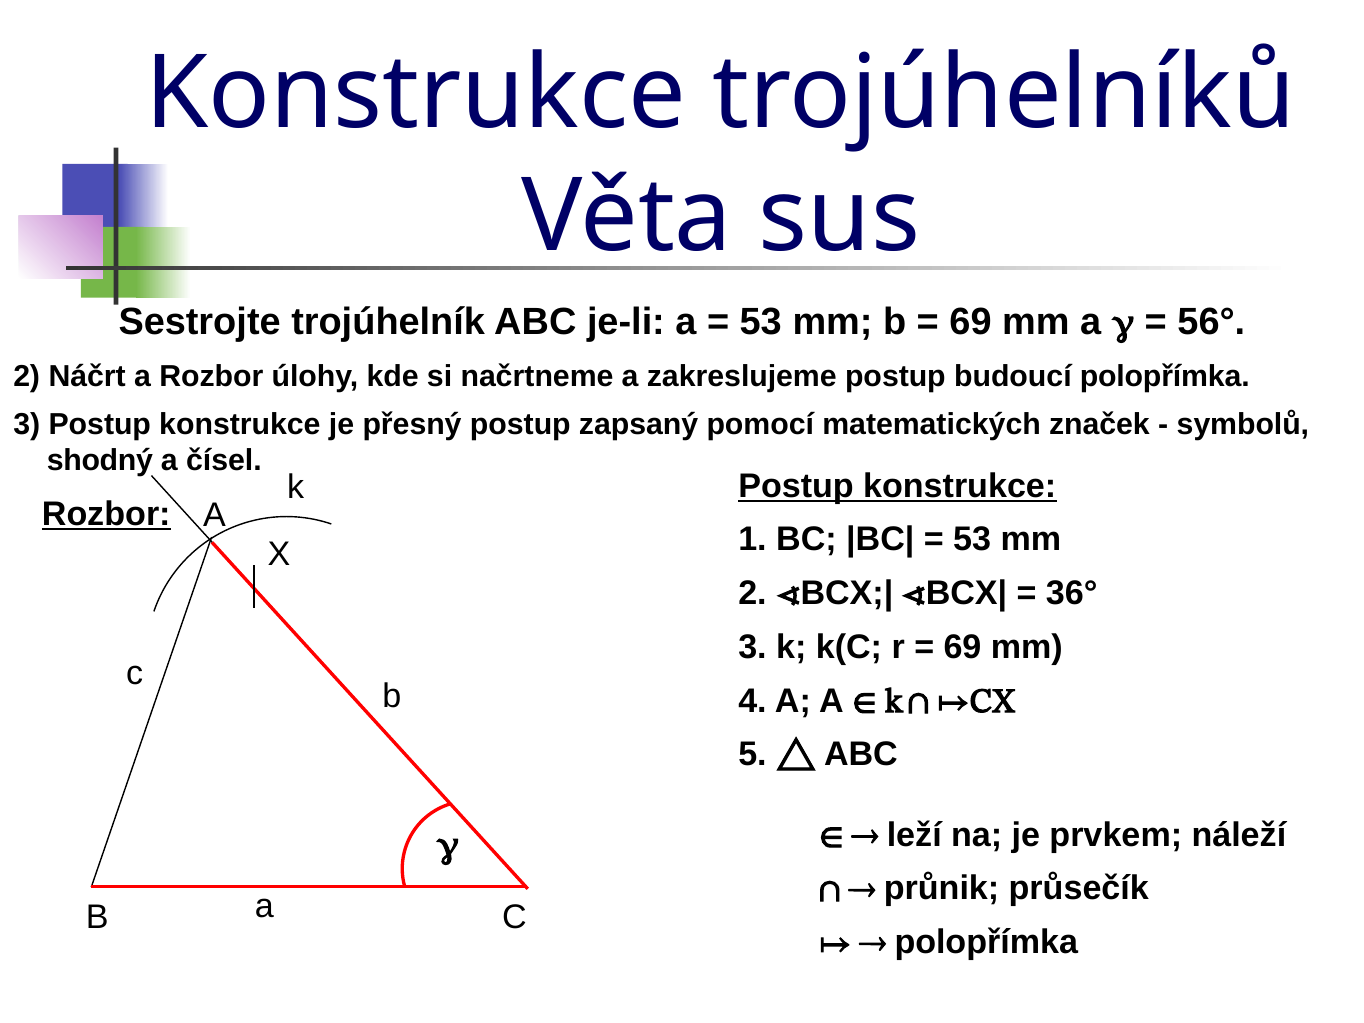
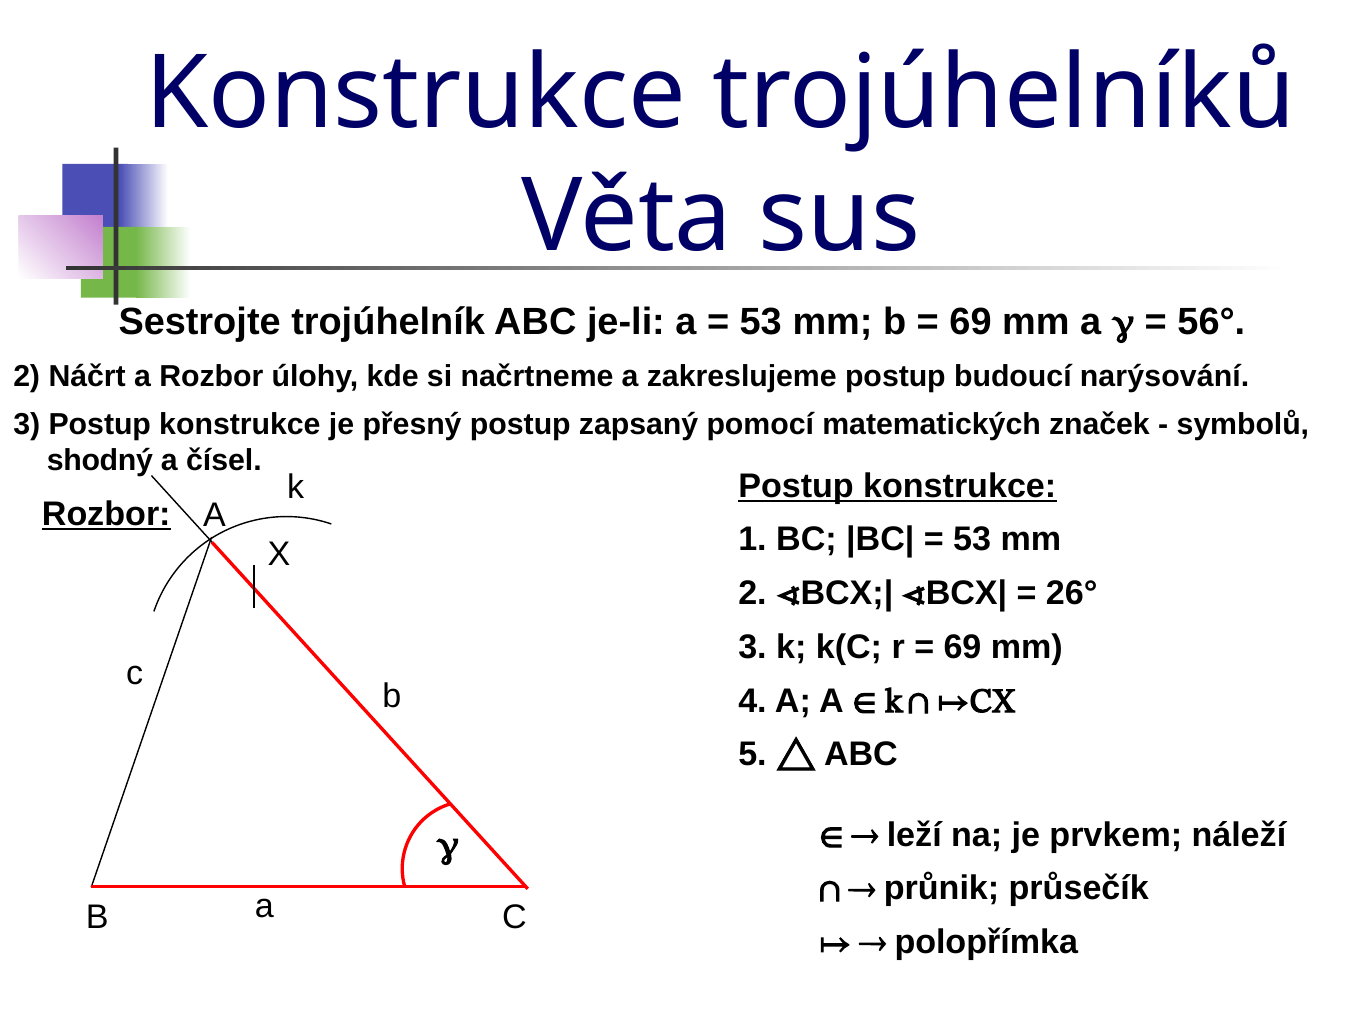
budoucí polopřímka: polopřímka -> narýsování
36°: 36° -> 26°
